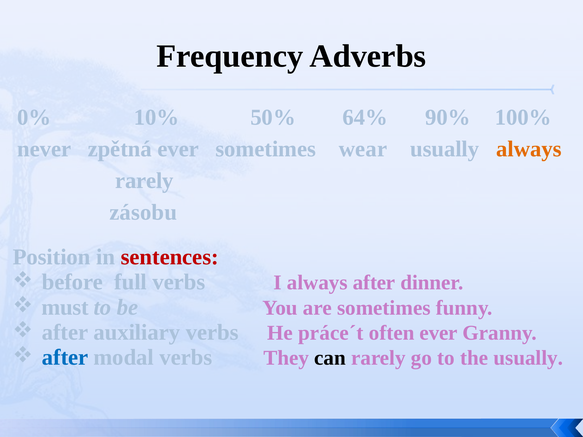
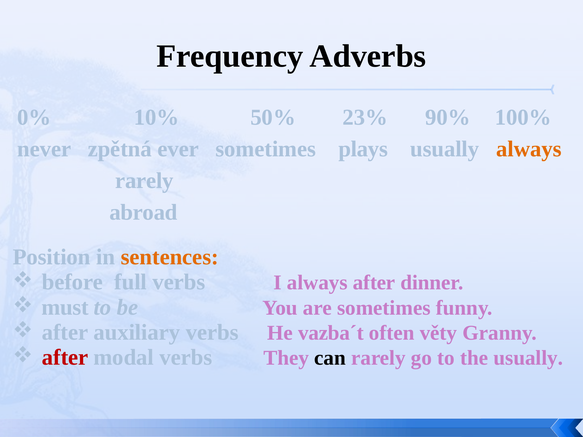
64%: 64% -> 23%
wear: wear -> plays
zásobu: zásobu -> abroad
sentences colour: red -> orange
práce´t: práce´t -> vazba´t
often ever: ever -> věty
after at (65, 358) colour: blue -> red
